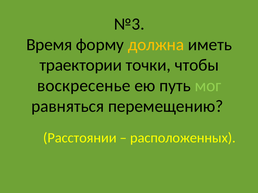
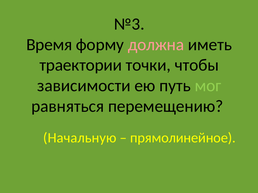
должна colour: yellow -> pink
воскресенье: воскресенье -> зависимости
Расстоянии: Расстоянии -> Начальную
расположенных: расположенных -> прямолинейное
